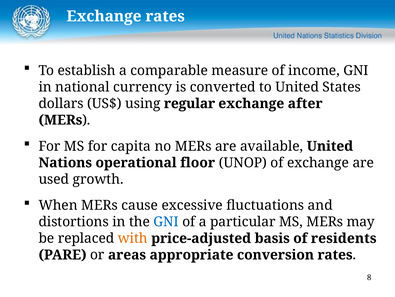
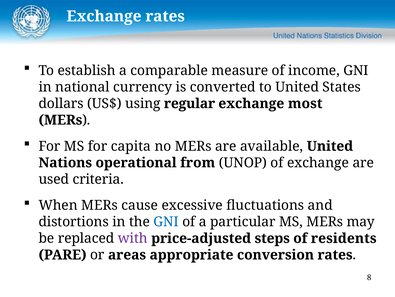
after: after -> most
floor: floor -> from
growth: growth -> criteria
with colour: orange -> purple
basis: basis -> steps
